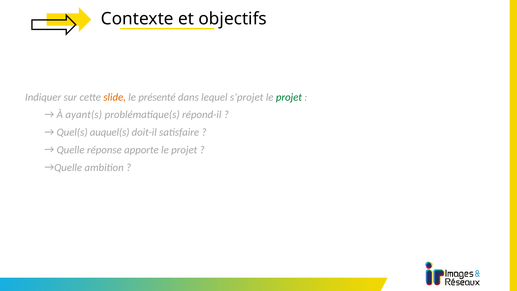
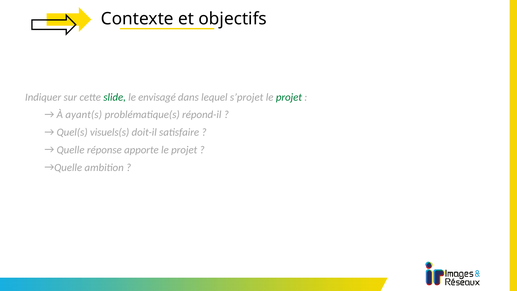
slide colour: orange -> green
présenté: présenté -> envisagé
auquel(s: auquel(s -> visuels(s
